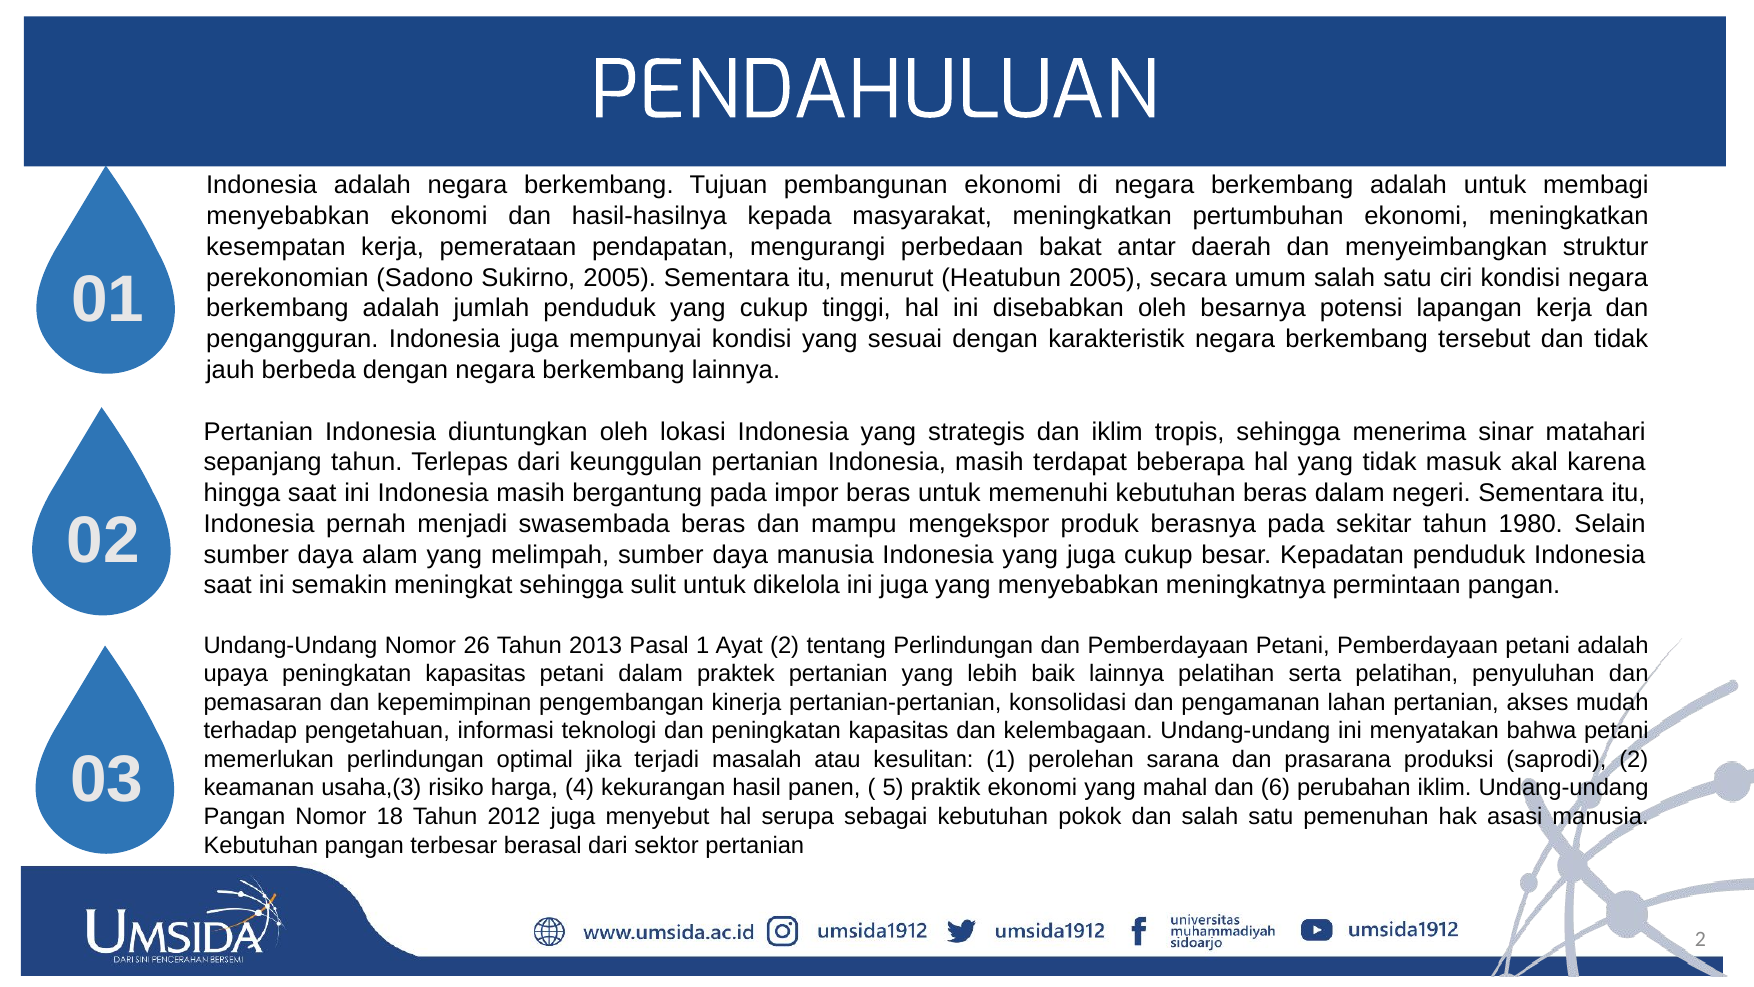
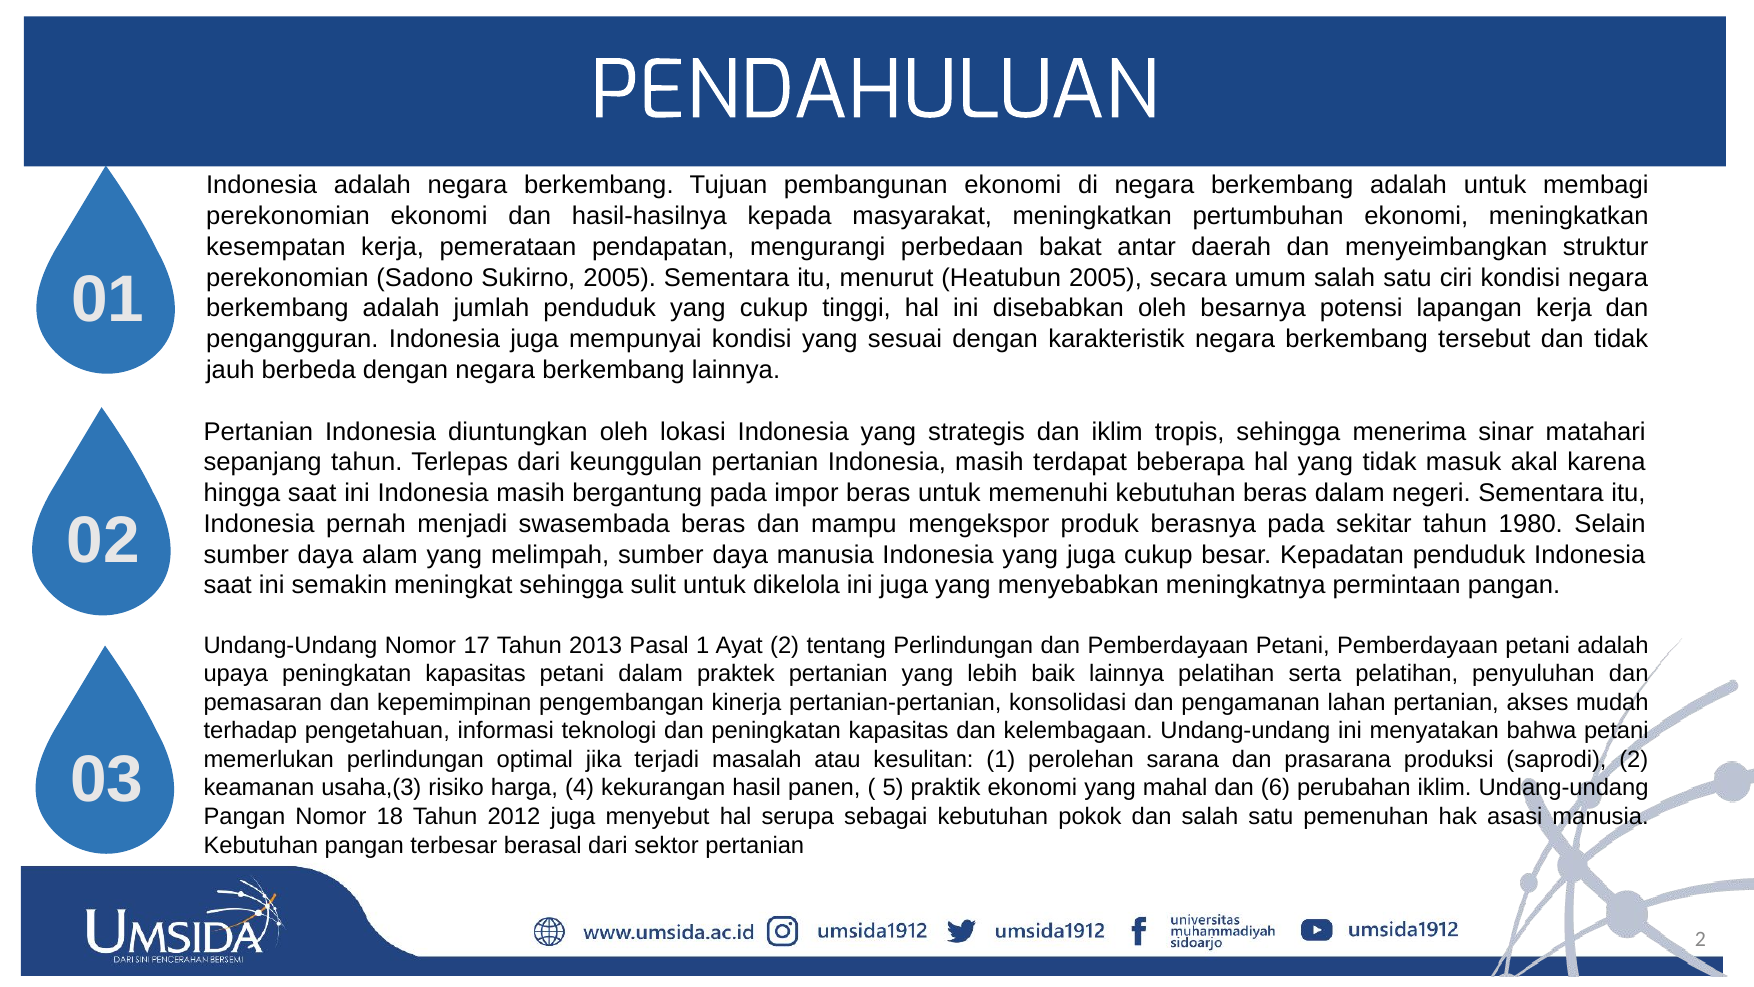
menyebabkan at (288, 216): menyebabkan -> perekonomian
26: 26 -> 17
